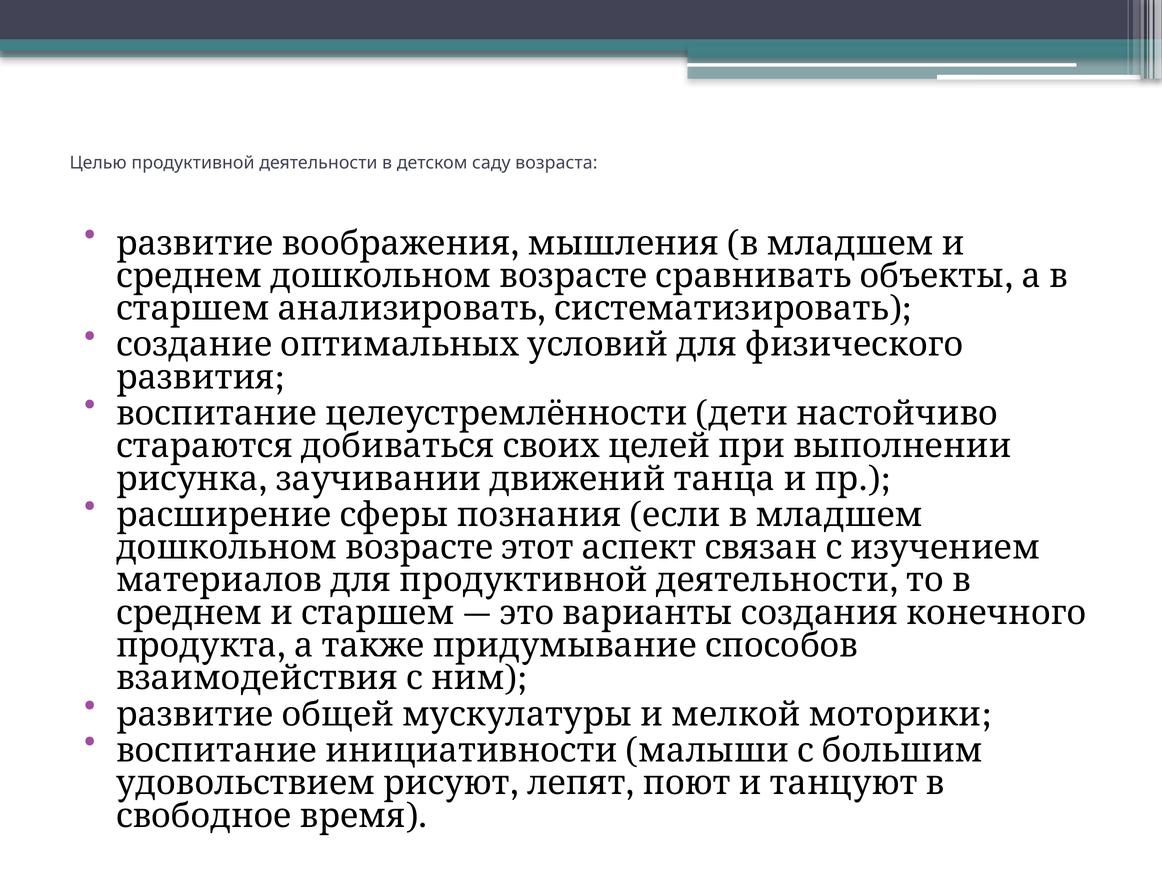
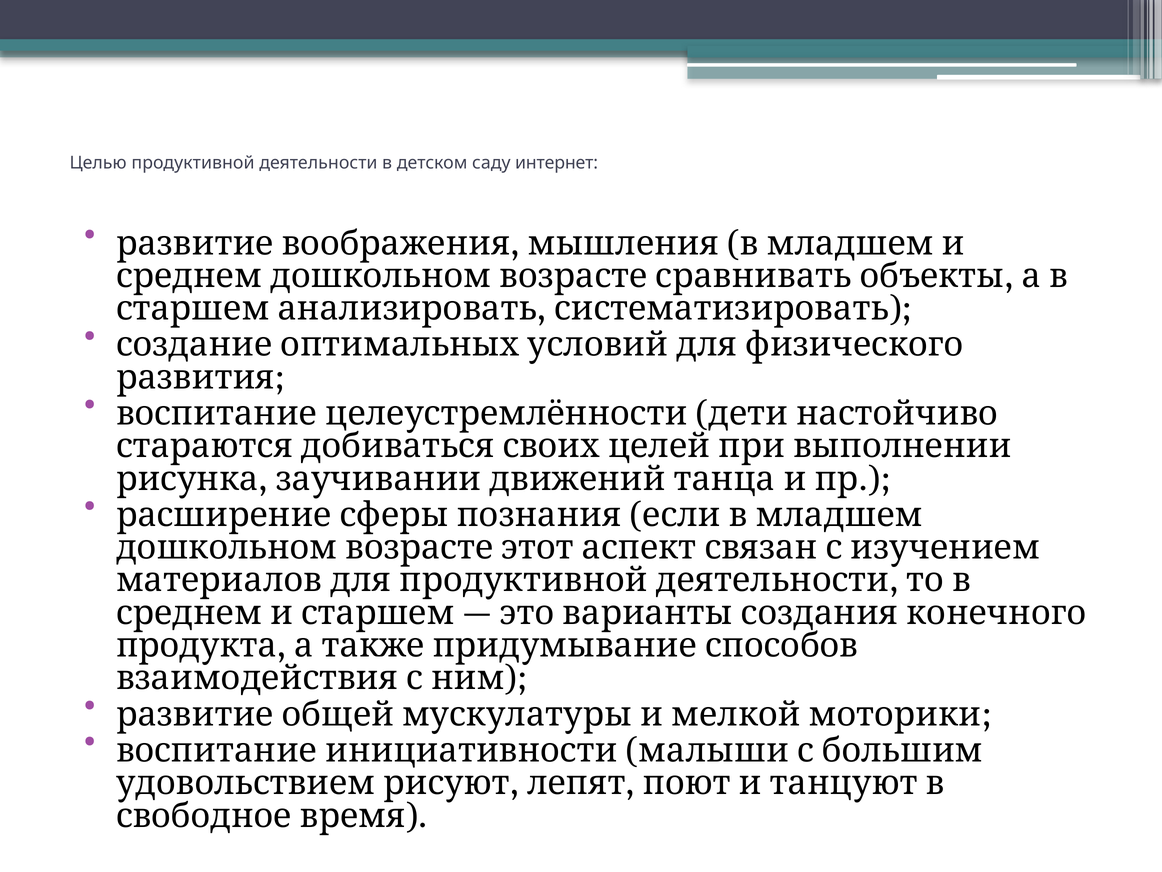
возраста: возраста -> интернет
